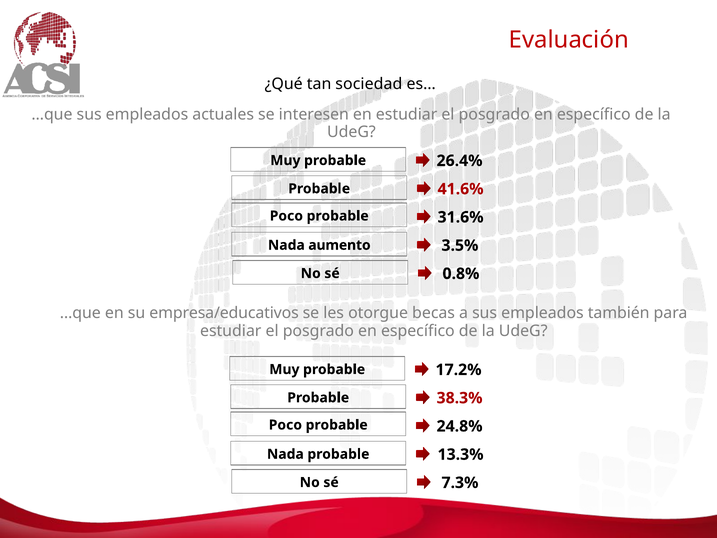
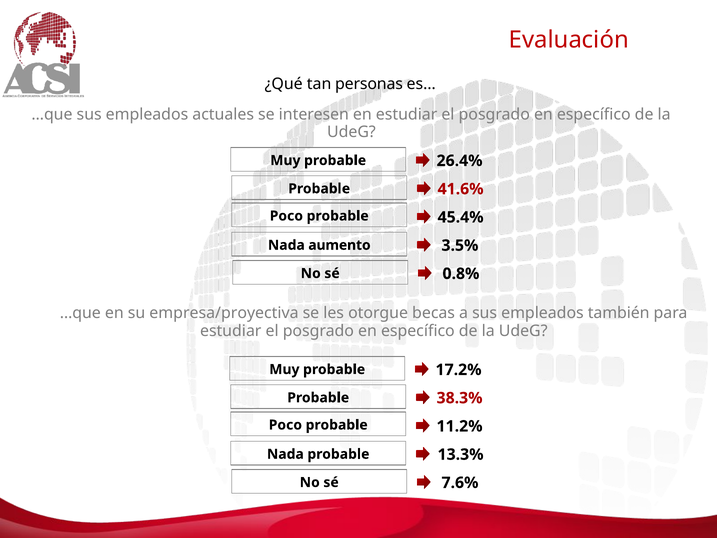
sociedad: sociedad -> personas
31.6%: 31.6% -> 45.4%
empresa/educativos: empresa/educativos -> empresa/proyectiva
24.8%: 24.8% -> 11.2%
7.3%: 7.3% -> 7.6%
